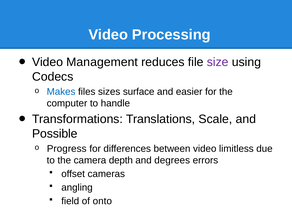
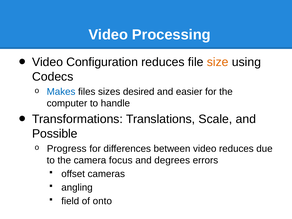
Management: Management -> Configuration
size colour: purple -> orange
surface: surface -> desired
video limitless: limitless -> reduces
depth: depth -> focus
